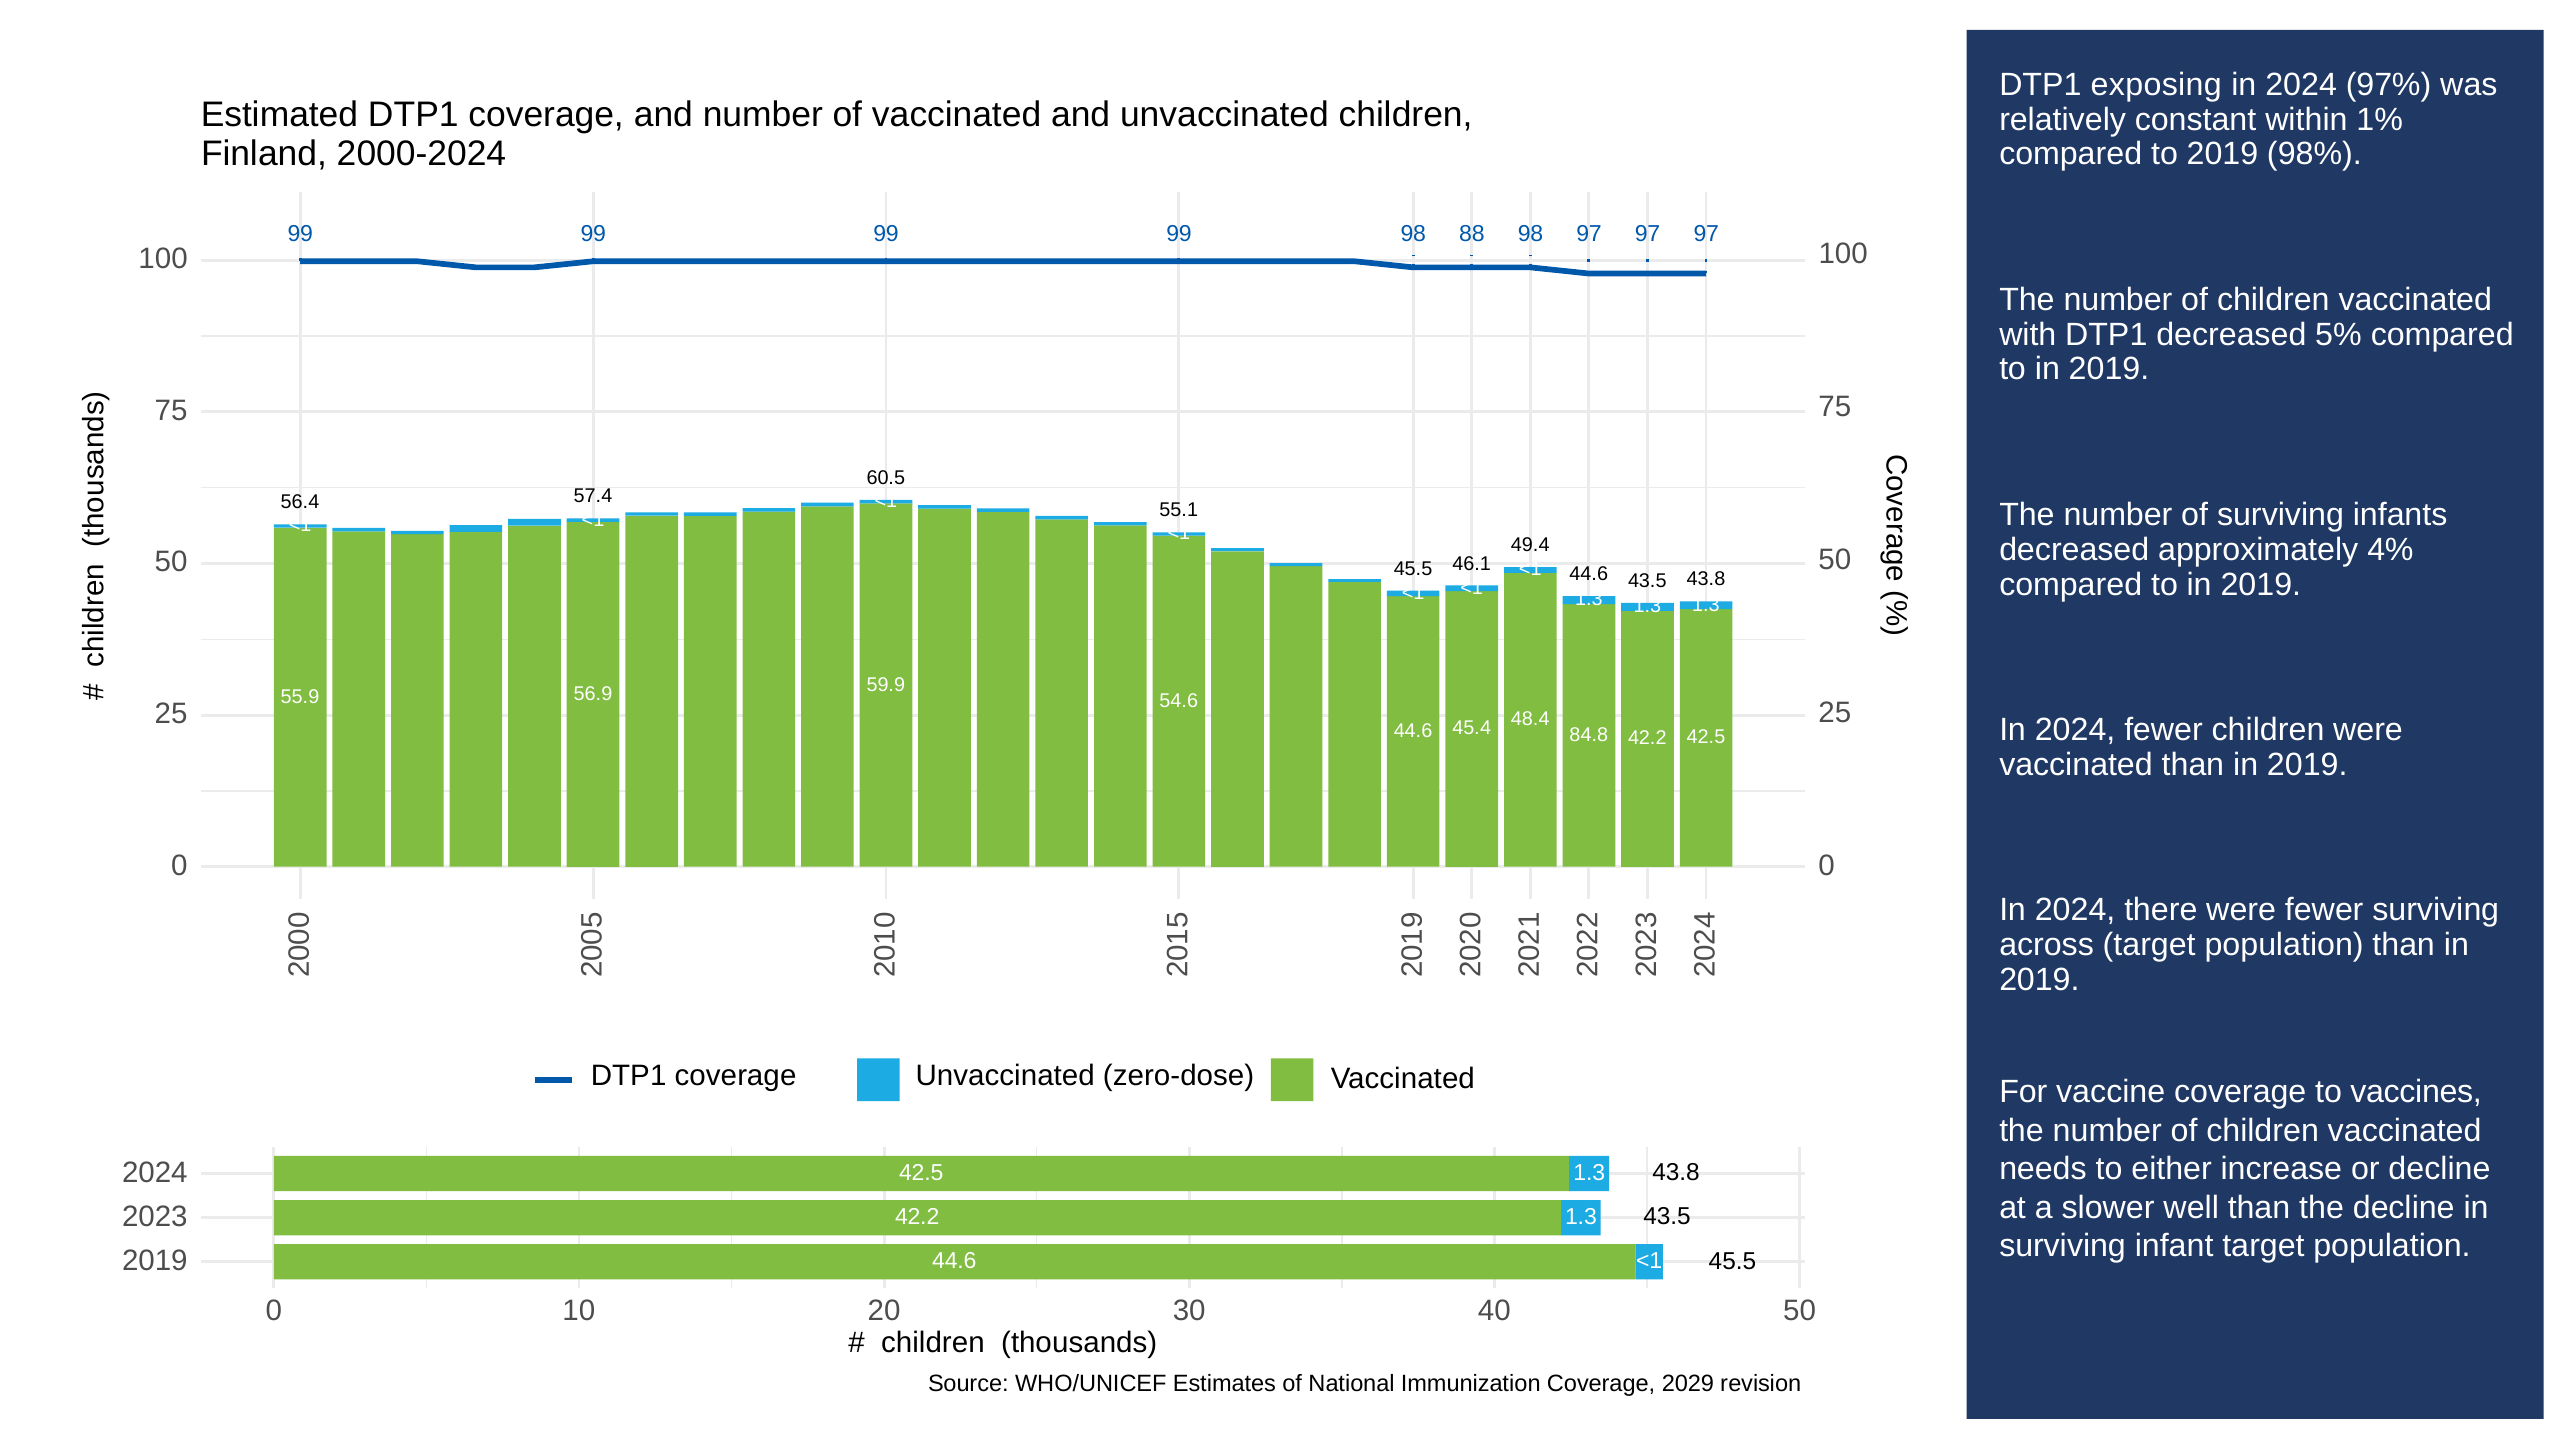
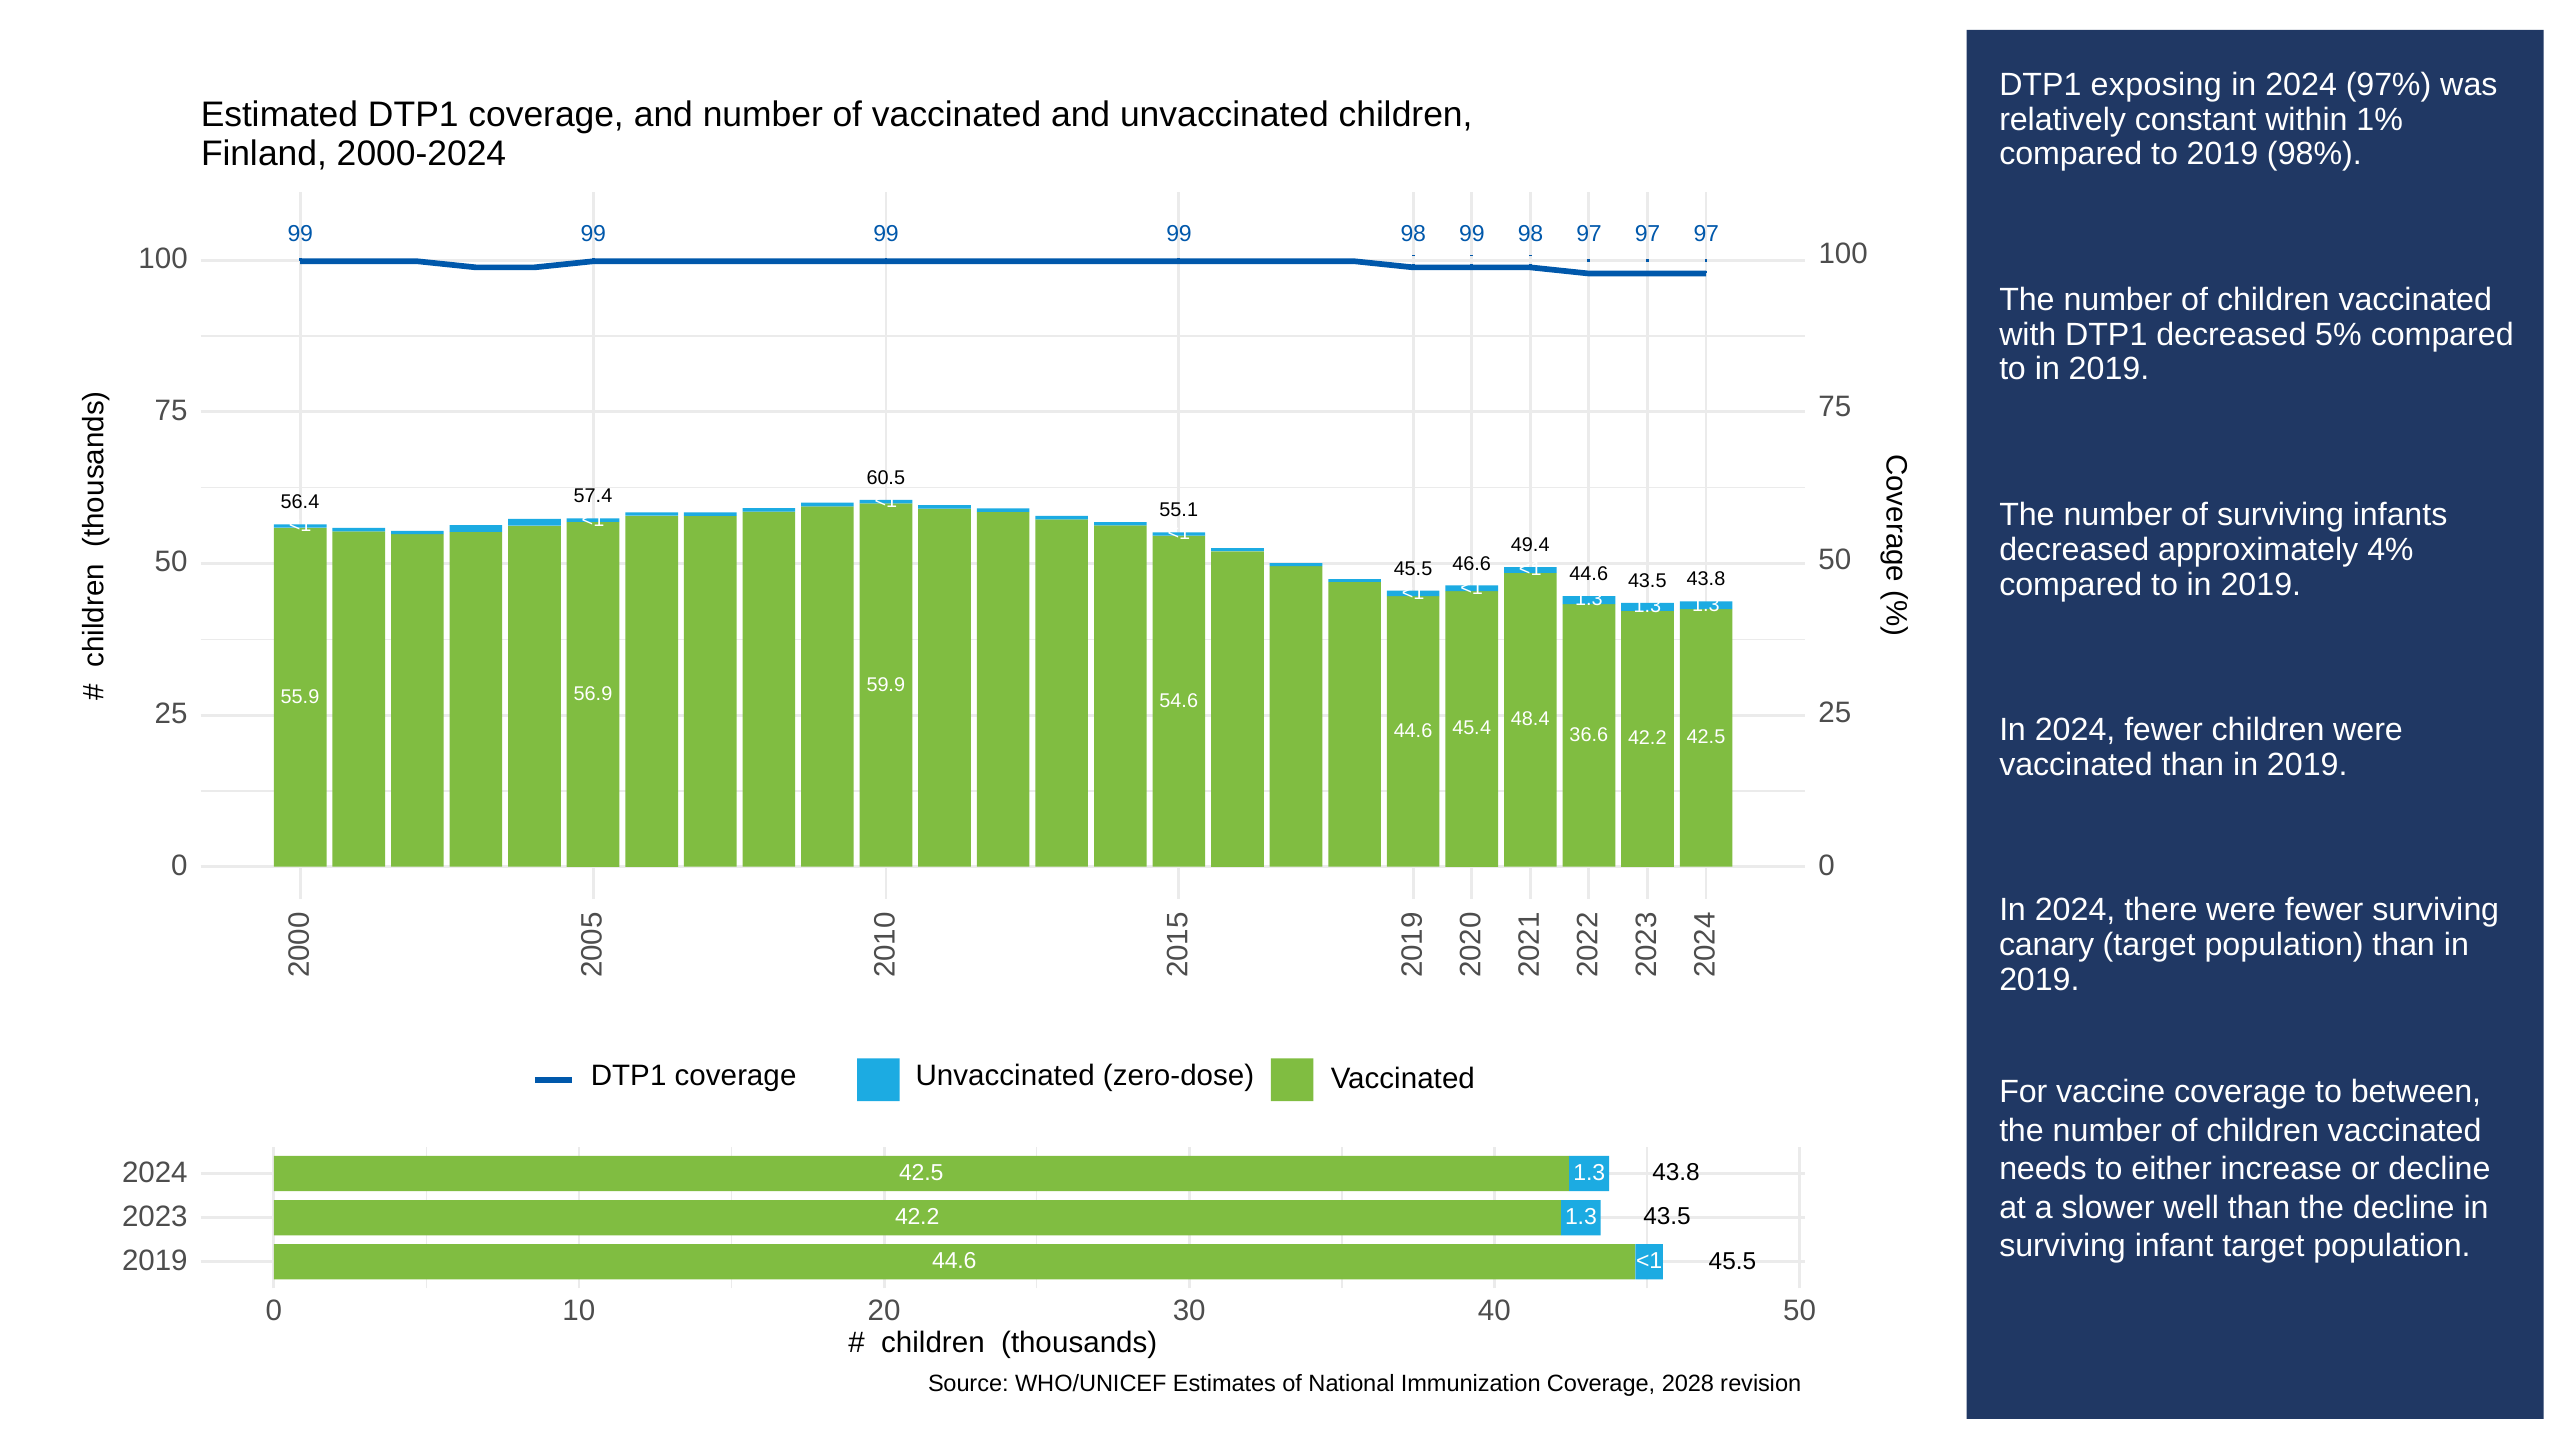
98 88: 88 -> 99
46.1: 46.1 -> 46.6
84.8: 84.8 -> 36.6
across: across -> canary
vaccines: vaccines -> between
2029: 2029 -> 2028
